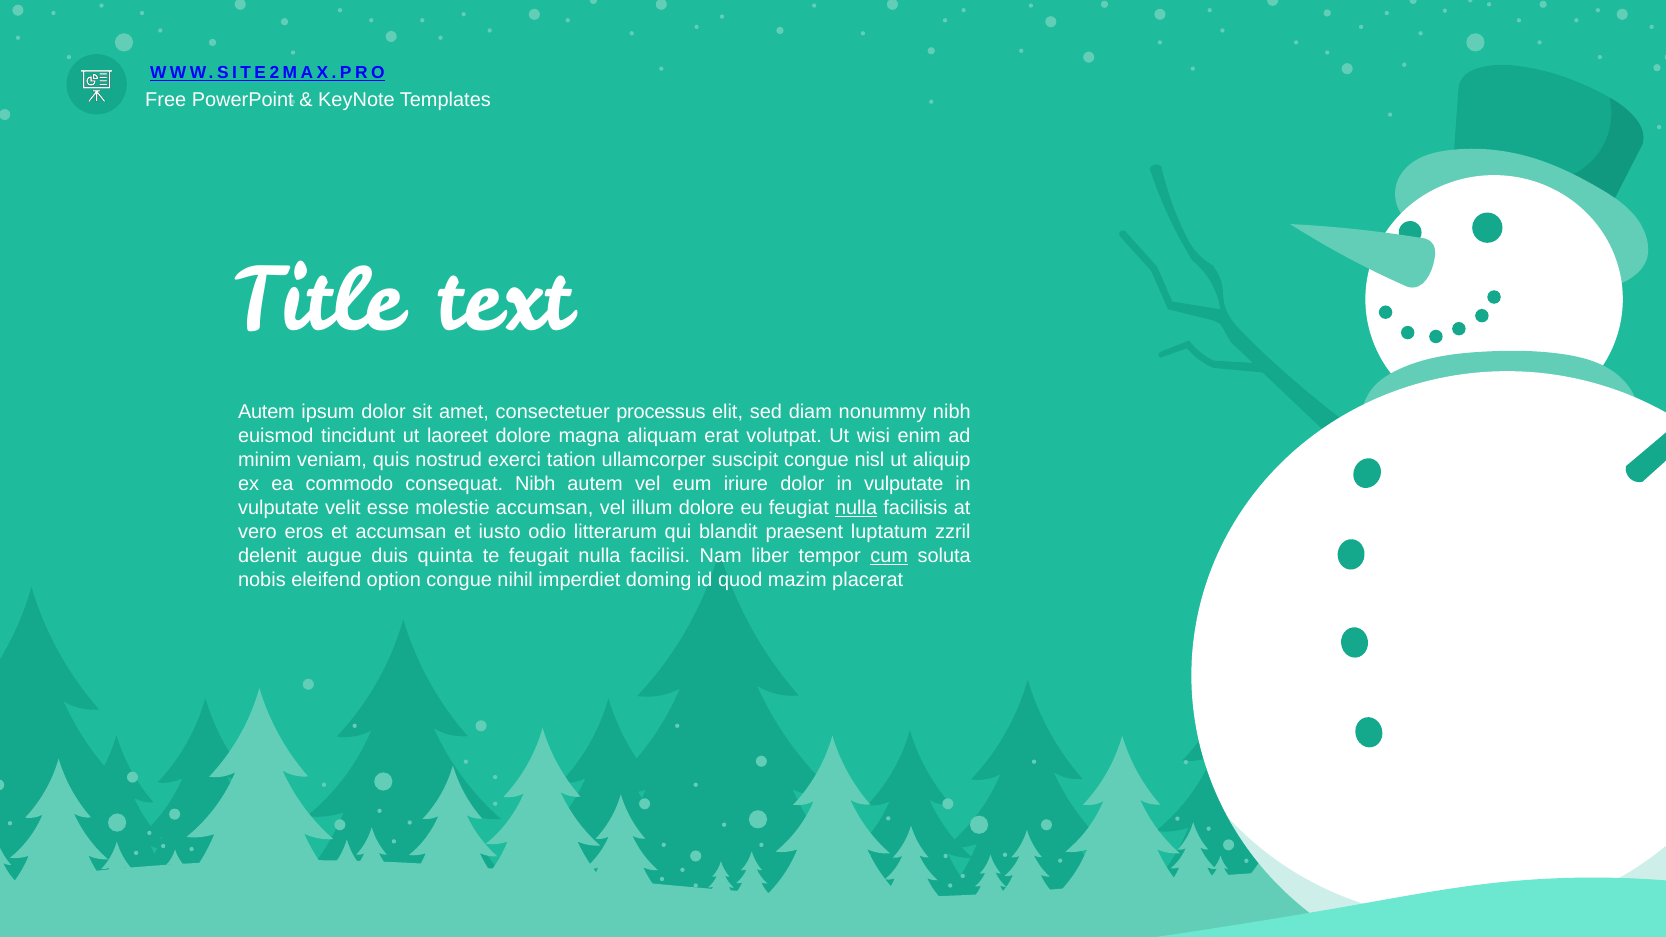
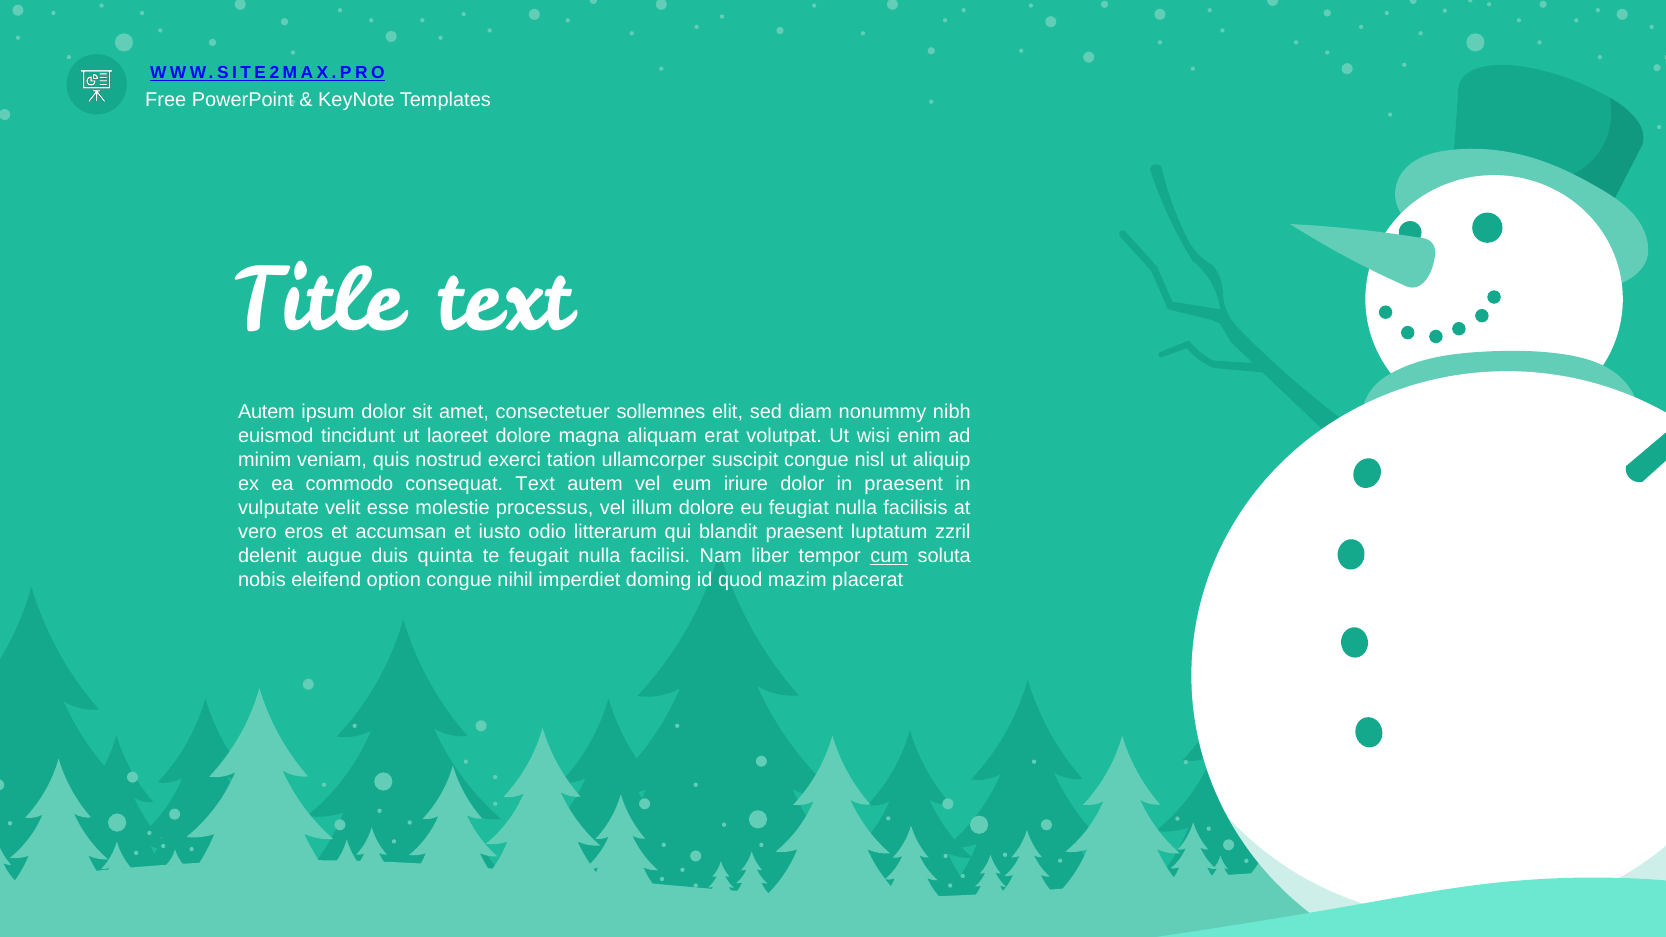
processus: processus -> sollemnes
consequat Nibh: Nibh -> Text
dolor in vulputate: vulputate -> praesent
molestie accumsan: accumsan -> processus
nulla at (856, 508) underline: present -> none
